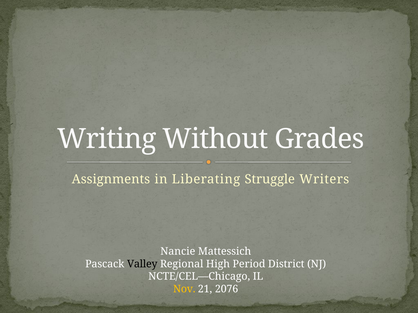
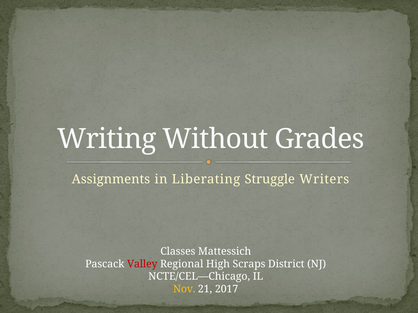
Nancie: Nancie -> Classes
Valley colour: black -> red
Period: Period -> Scraps
2076: 2076 -> 2017
